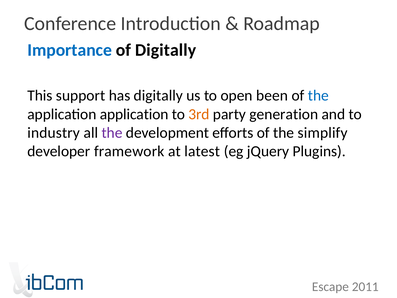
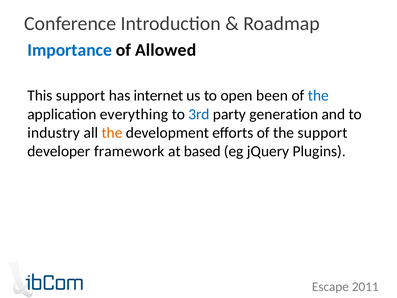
of Digitally: Digitally -> Allowed
has digitally: digitally -> internet
application application: application -> everything
3rd colour: orange -> blue
the at (112, 133) colour: purple -> orange
the simplify: simplify -> support
latest: latest -> based
